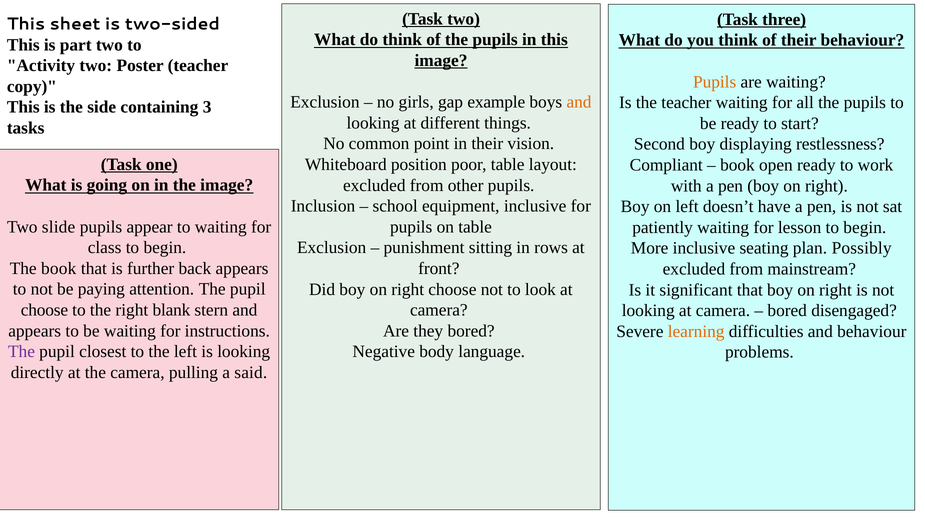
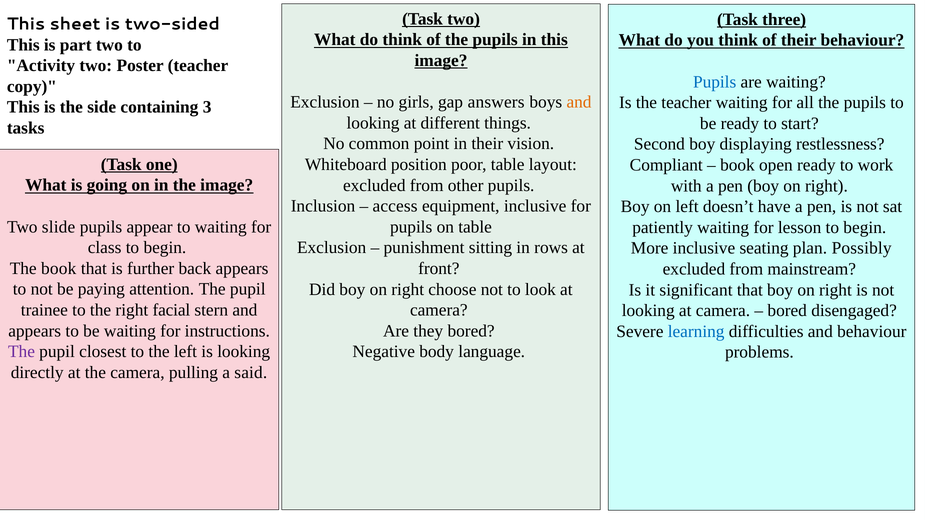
Pupils at (715, 82) colour: orange -> blue
example: example -> answers
school: school -> access
choose at (44, 310): choose -> trainee
blank: blank -> facial
learning colour: orange -> blue
